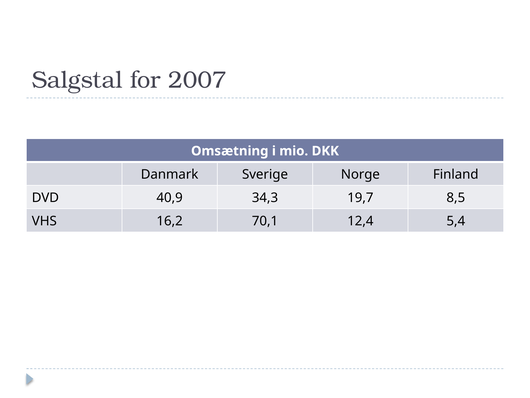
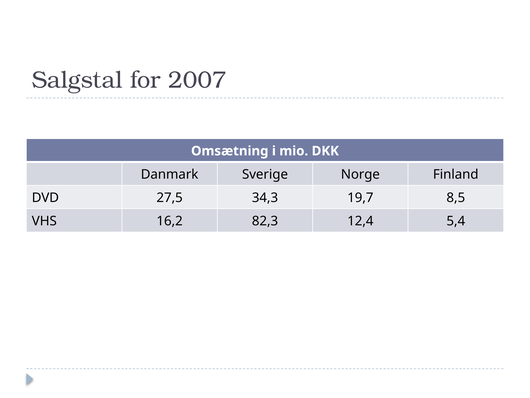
40,9: 40,9 -> 27,5
70,1: 70,1 -> 82,3
